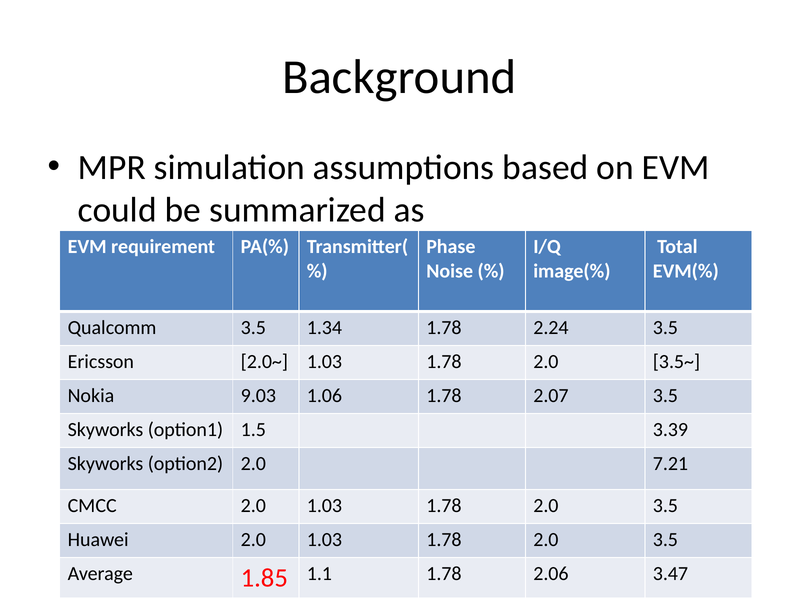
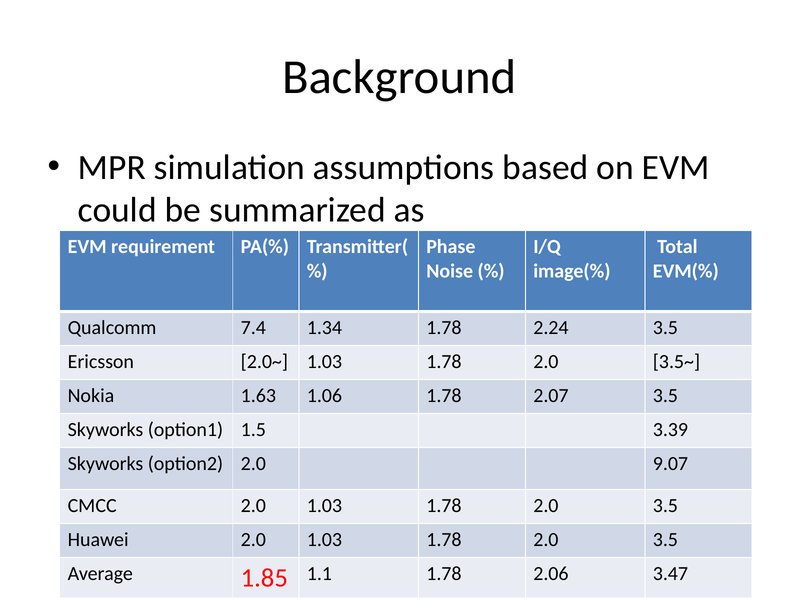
Qualcomm 3.5: 3.5 -> 7.4
9.03: 9.03 -> 1.63
7.21: 7.21 -> 9.07
